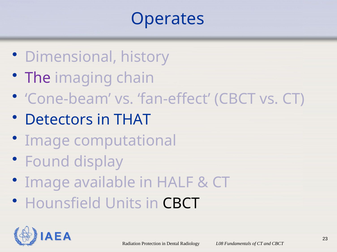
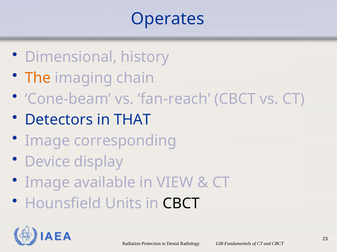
The colour: purple -> orange
fan-effect: fan-effect -> fan-reach
computational: computational -> corresponding
Found: Found -> Device
HALF: HALF -> VIEW
